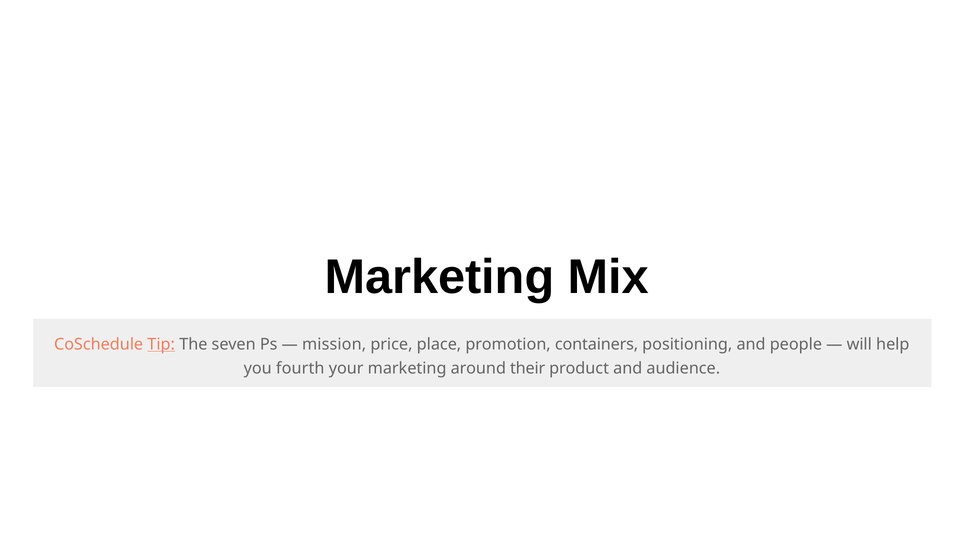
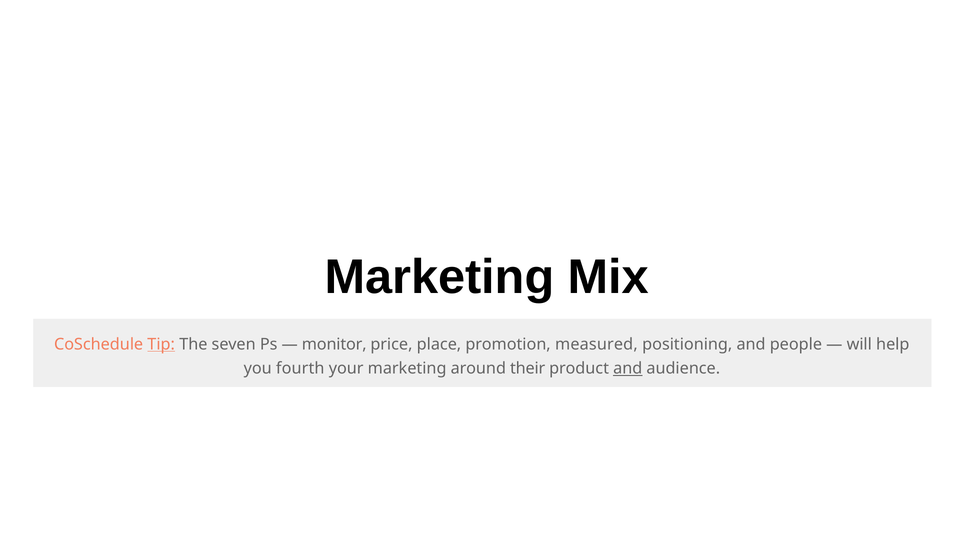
mission: mission -> monitor
containers: containers -> measured
and at (628, 369) underline: none -> present
